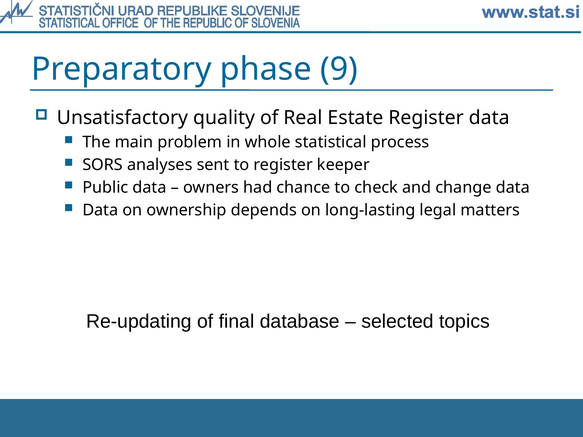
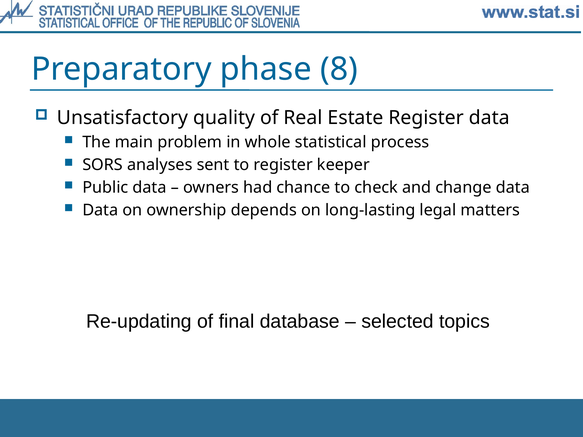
9: 9 -> 8
